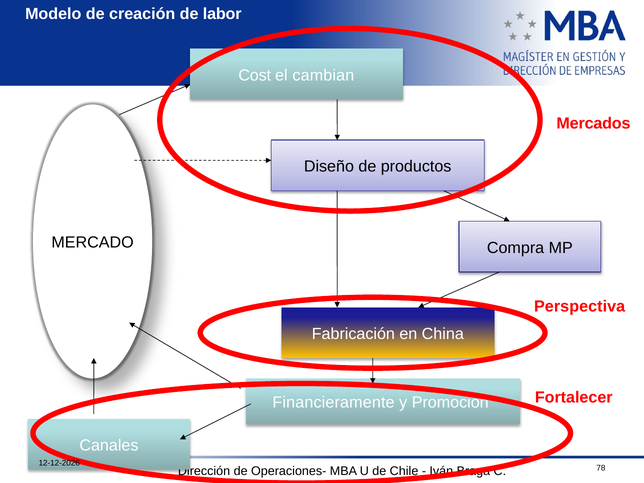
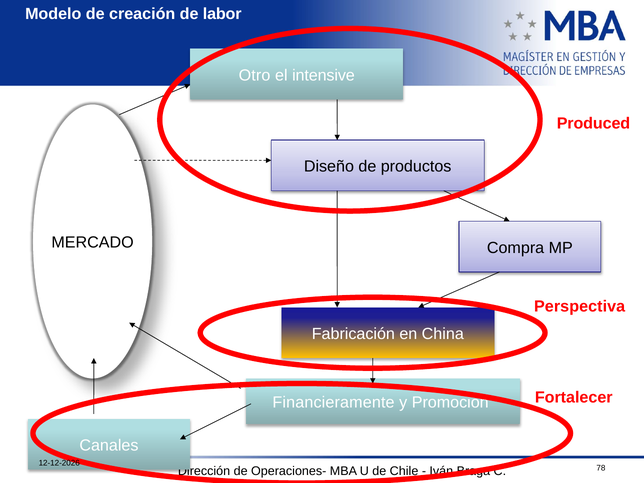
Cost: Cost -> Otro
cambian: cambian -> intensive
Mercados: Mercados -> Produced
